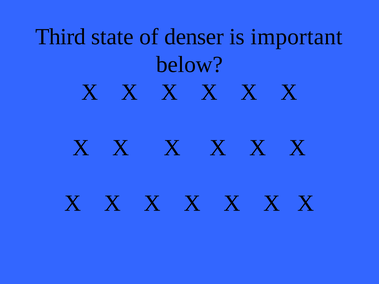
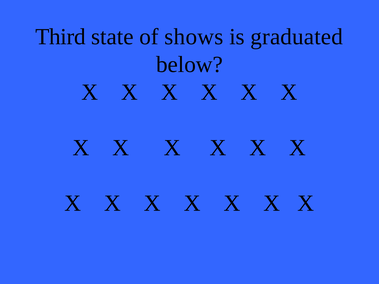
denser: denser -> shows
important: important -> graduated
